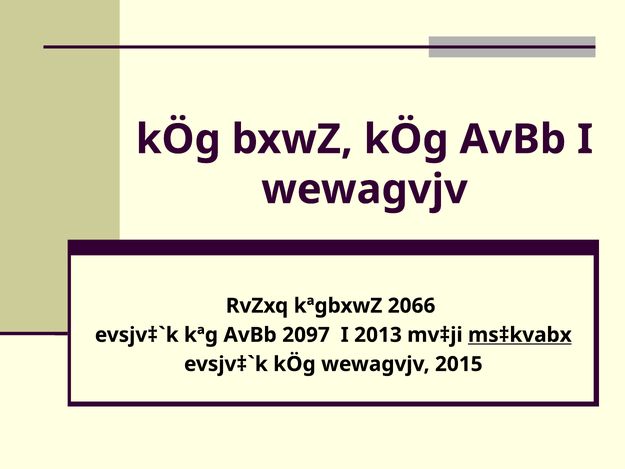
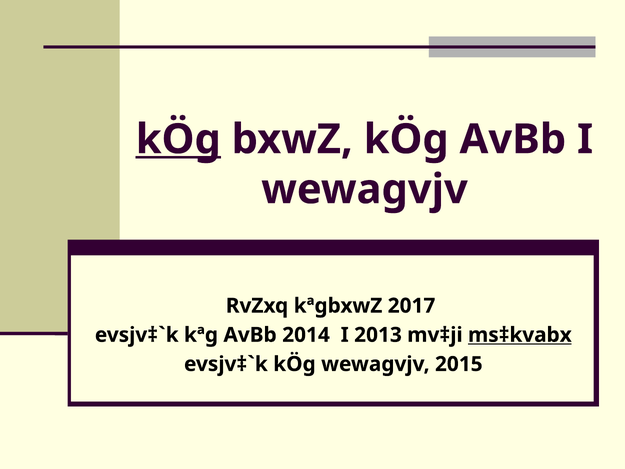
kÖg at (178, 139) underline: none -> present
2066: 2066 -> 2017
2097: 2097 -> 2014
